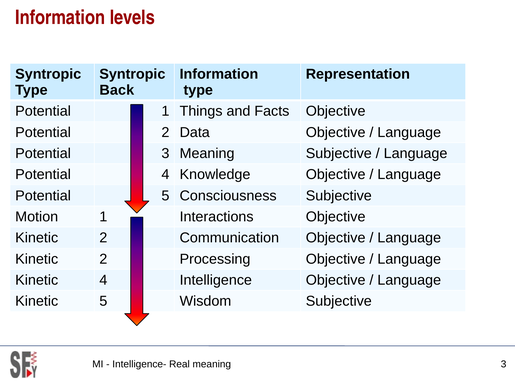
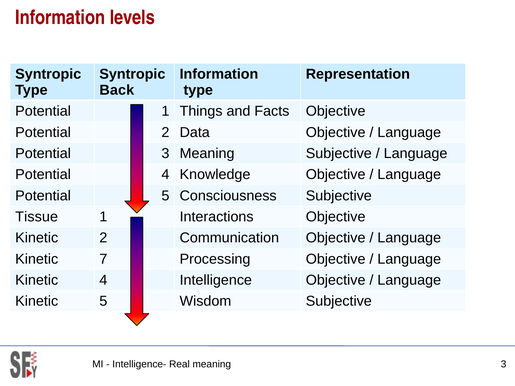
Motion: Motion -> Tissue
2 at (103, 259): 2 -> 7
